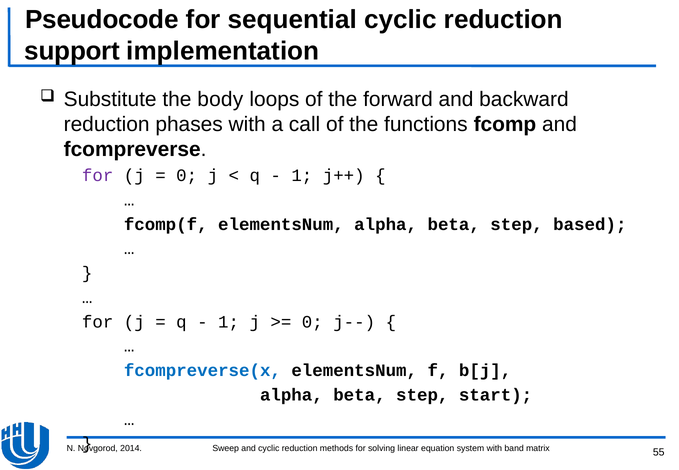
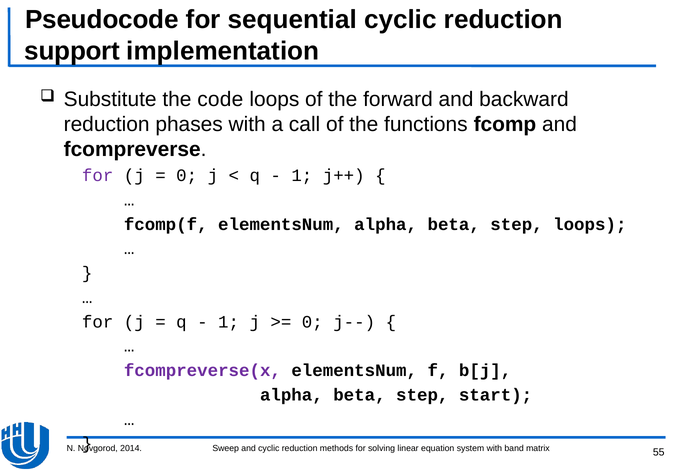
body: body -> code
step based: based -> loops
fcompreverse(x colour: blue -> purple
